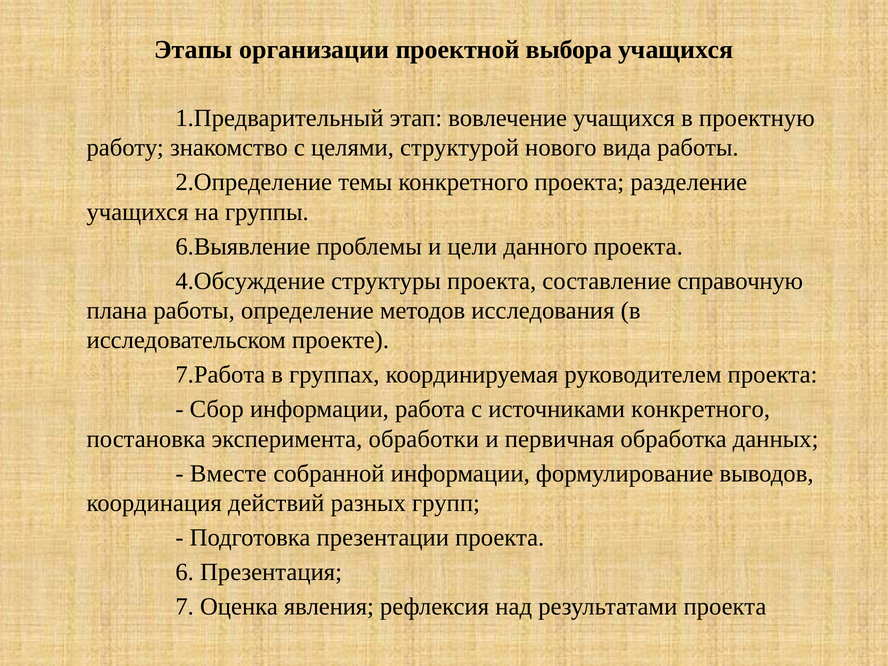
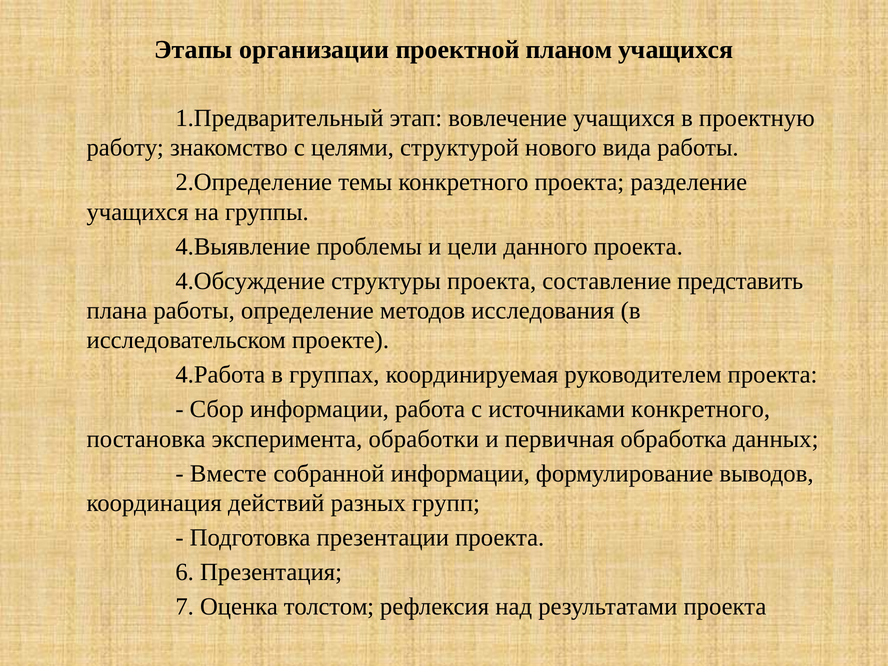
выбора: выбора -> планом
6.Выявление: 6.Выявление -> 4.Выявление
справочную: справочную -> представить
7.Работа: 7.Работа -> 4.Работа
явления: явления -> толстом
